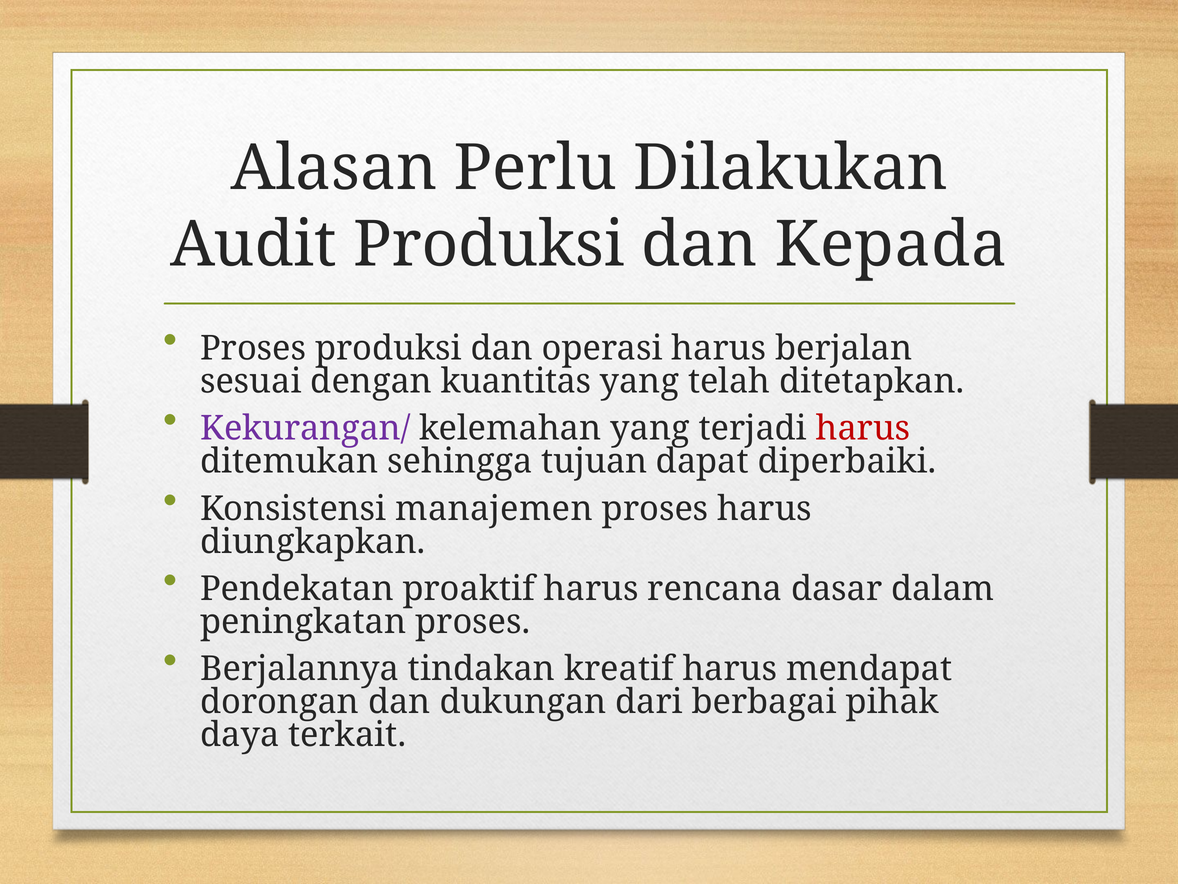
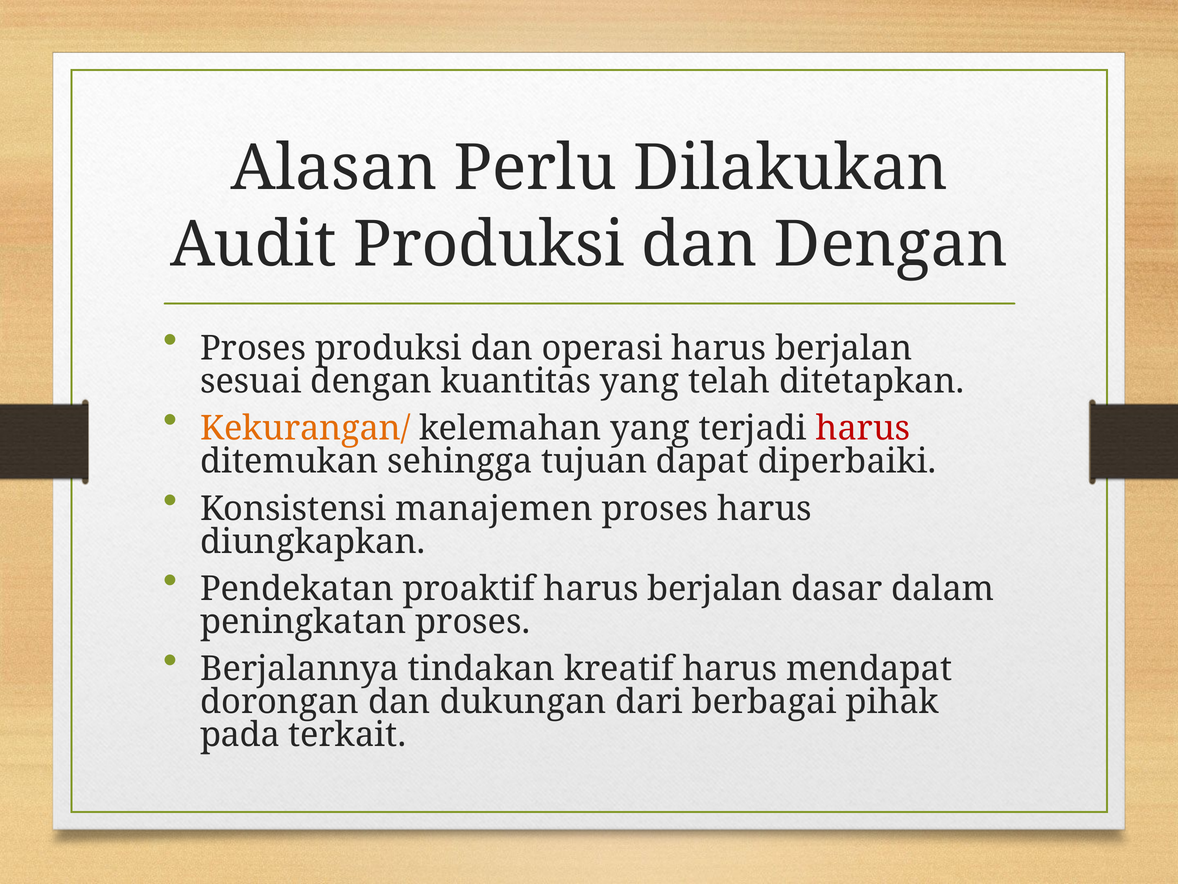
dan Kepada: Kepada -> Dengan
Kekurangan/ colour: purple -> orange
proaktif harus rencana: rencana -> berjalan
daya: daya -> pada
